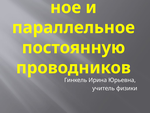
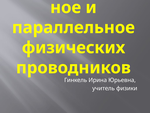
постоянную: постоянную -> физических
